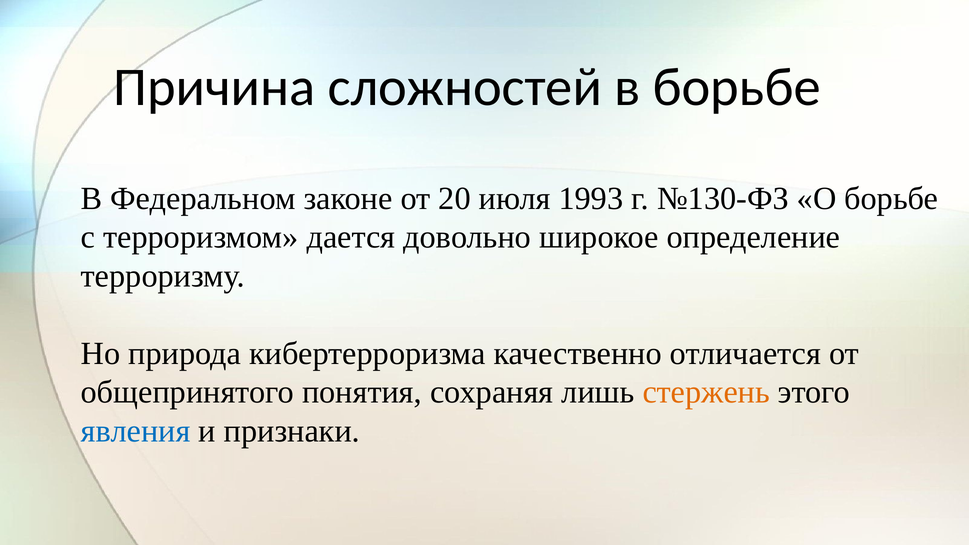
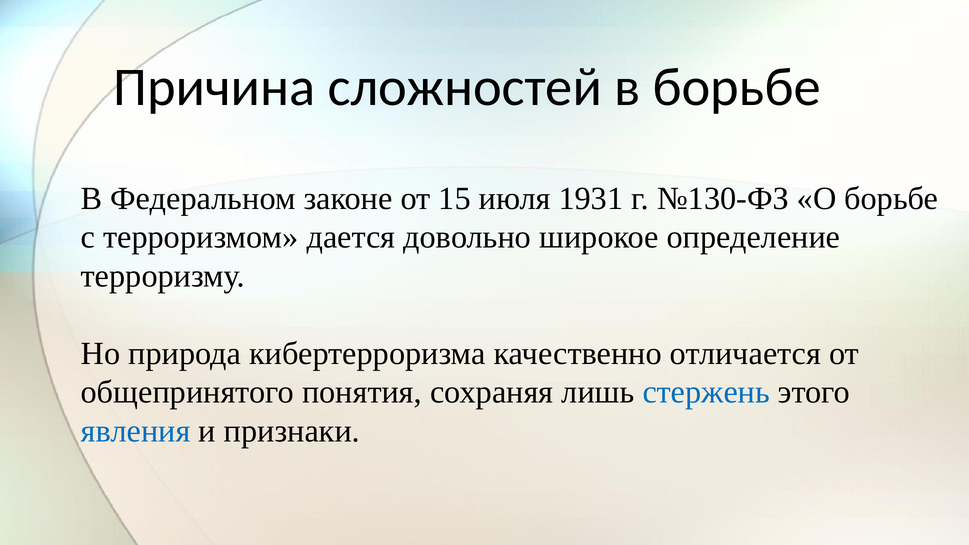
20: 20 -> 15
1993: 1993 -> 1931
стержень colour: orange -> blue
